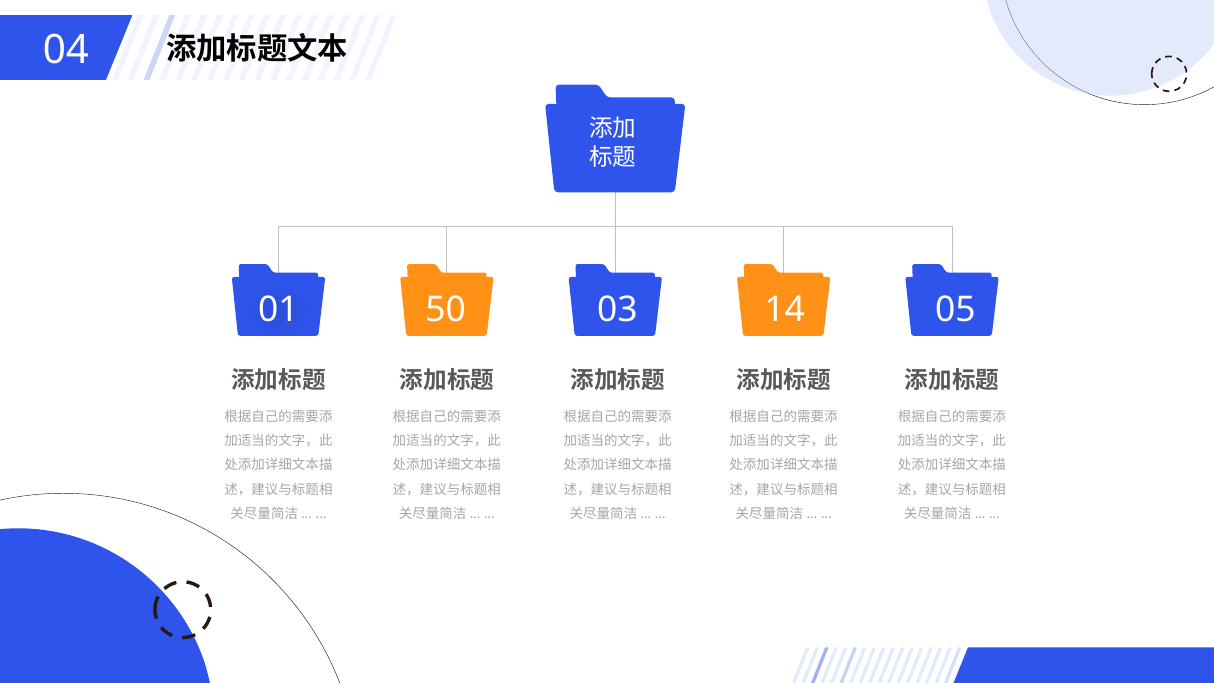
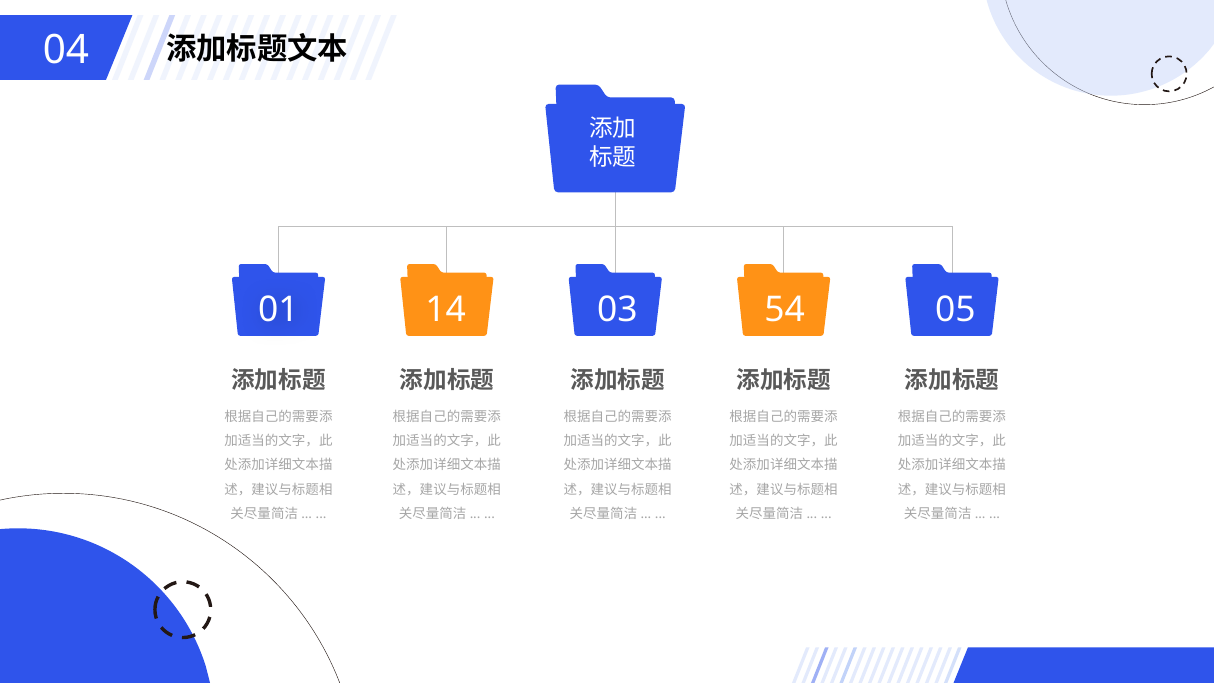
50: 50 -> 14
14: 14 -> 54
